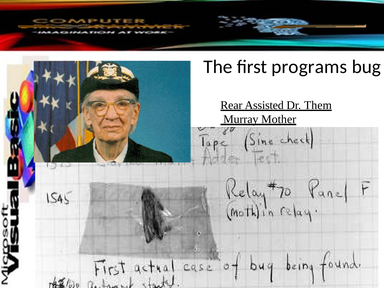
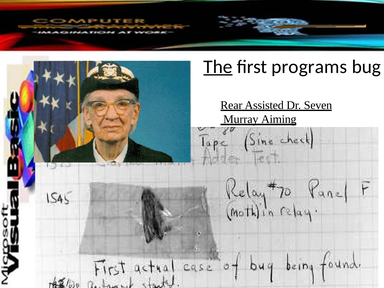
The underline: none -> present
Them: Them -> Seven
Mother: Mother -> Aiming
